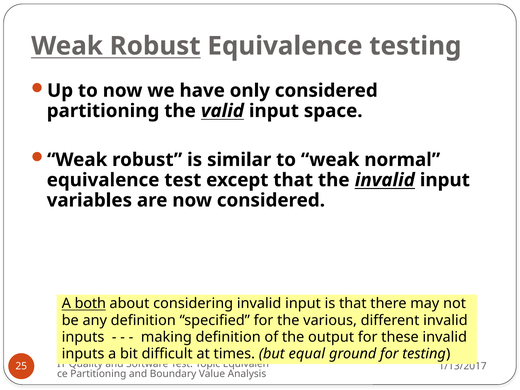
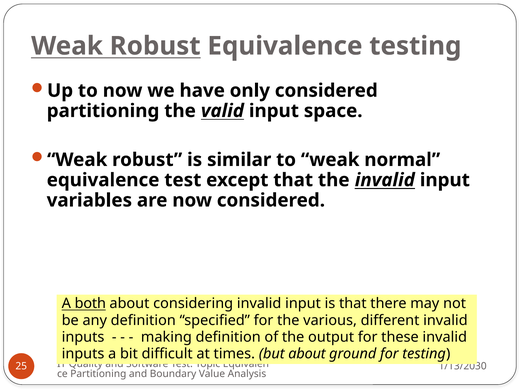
but equal: equal -> about
1/13/2017: 1/13/2017 -> 1/13/2030
